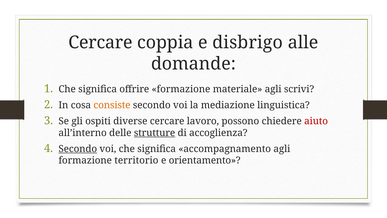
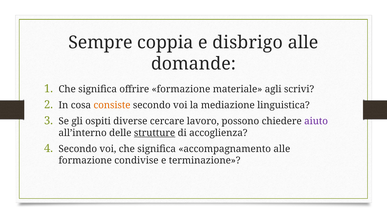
Cercare at (100, 42): Cercare -> Sempre
aiuto colour: red -> purple
Secondo at (78, 149) underline: present -> none
accompagnamento agli: agli -> alle
territorio: territorio -> condivise
orientamento: orientamento -> terminazione
